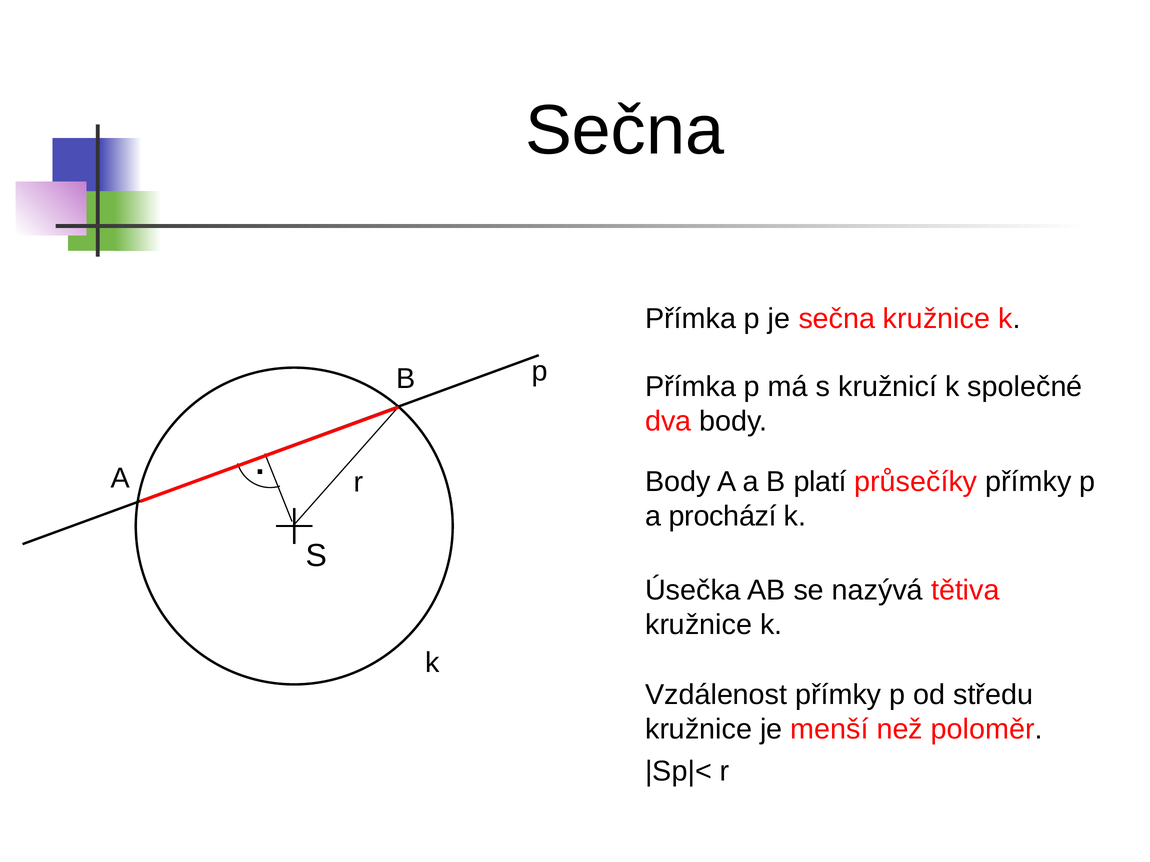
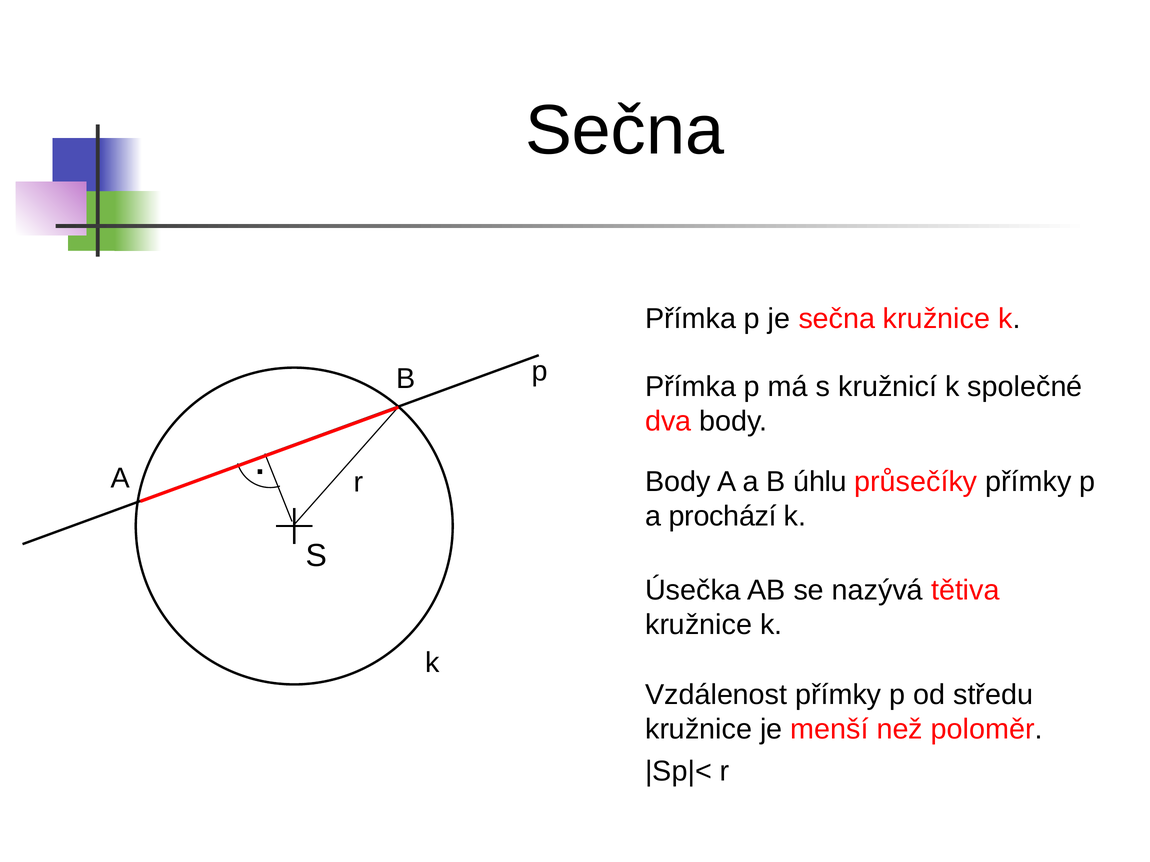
platí: platí -> úhlu
